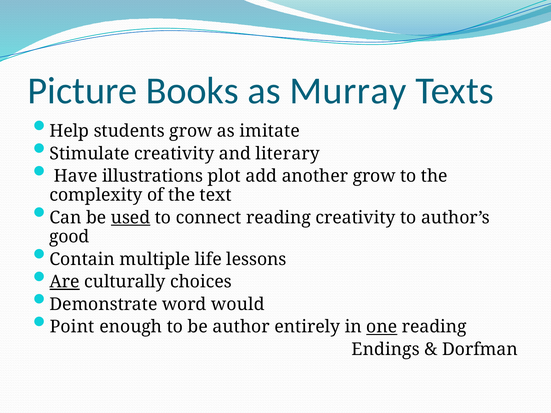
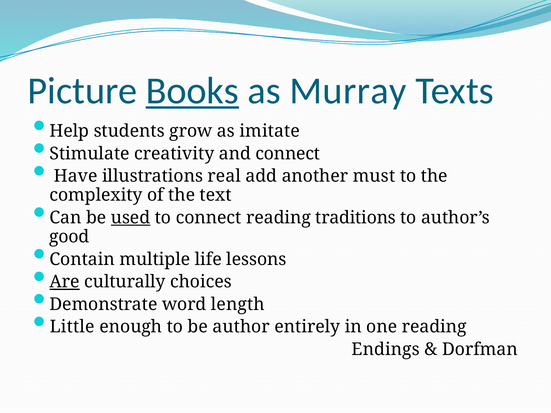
Books underline: none -> present
and literary: literary -> connect
plot: plot -> real
another grow: grow -> must
reading creativity: creativity -> traditions
would: would -> length
Point: Point -> Little
one underline: present -> none
